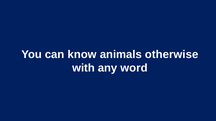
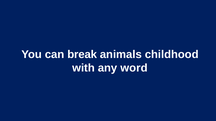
know: know -> break
otherwise: otherwise -> childhood
